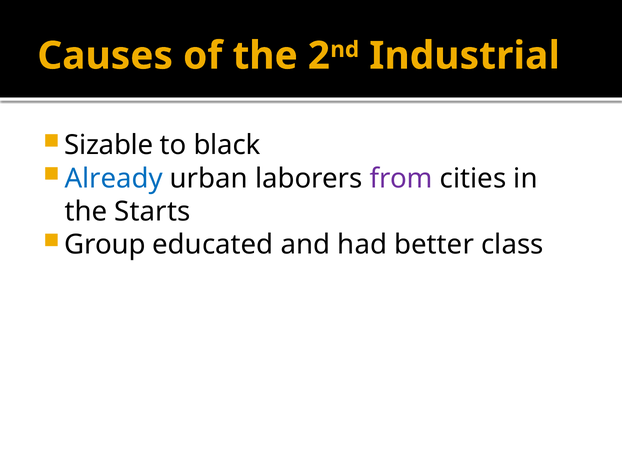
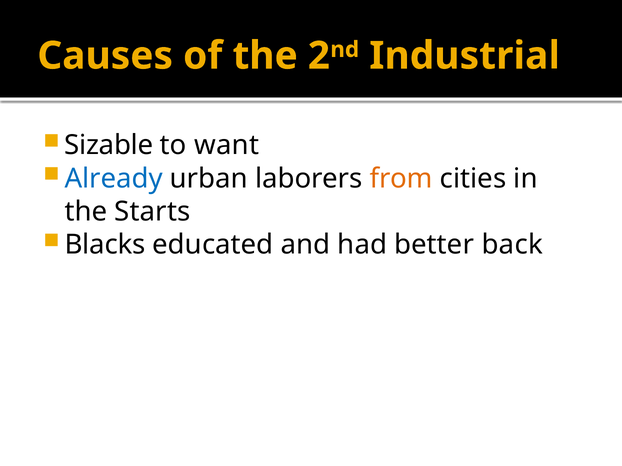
black: black -> want
from colour: purple -> orange
Group: Group -> Blacks
class: class -> back
